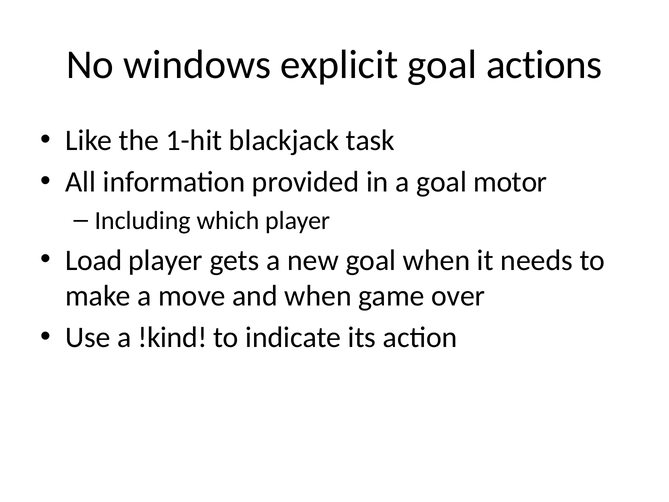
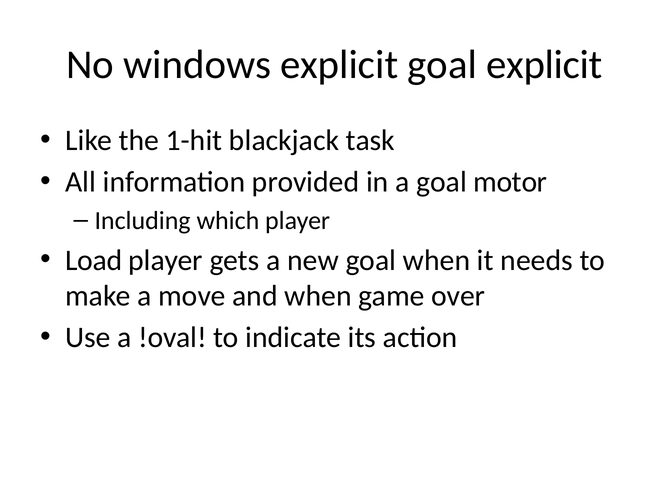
goal actions: actions -> explicit
!kind: !kind -> !oval
